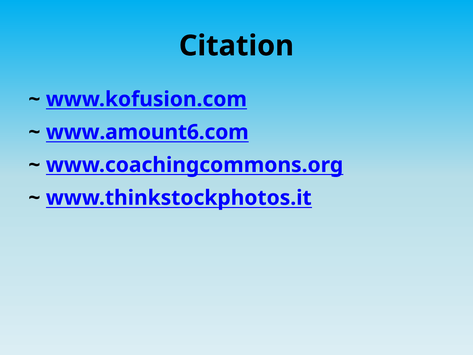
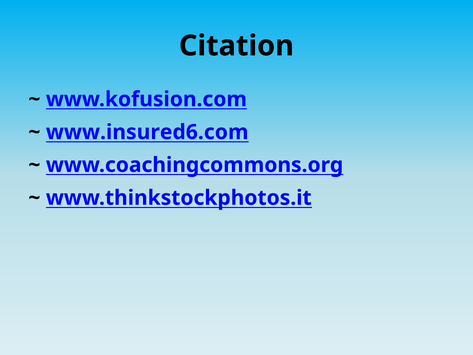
www.amount6.com: www.amount6.com -> www.insured6.com
